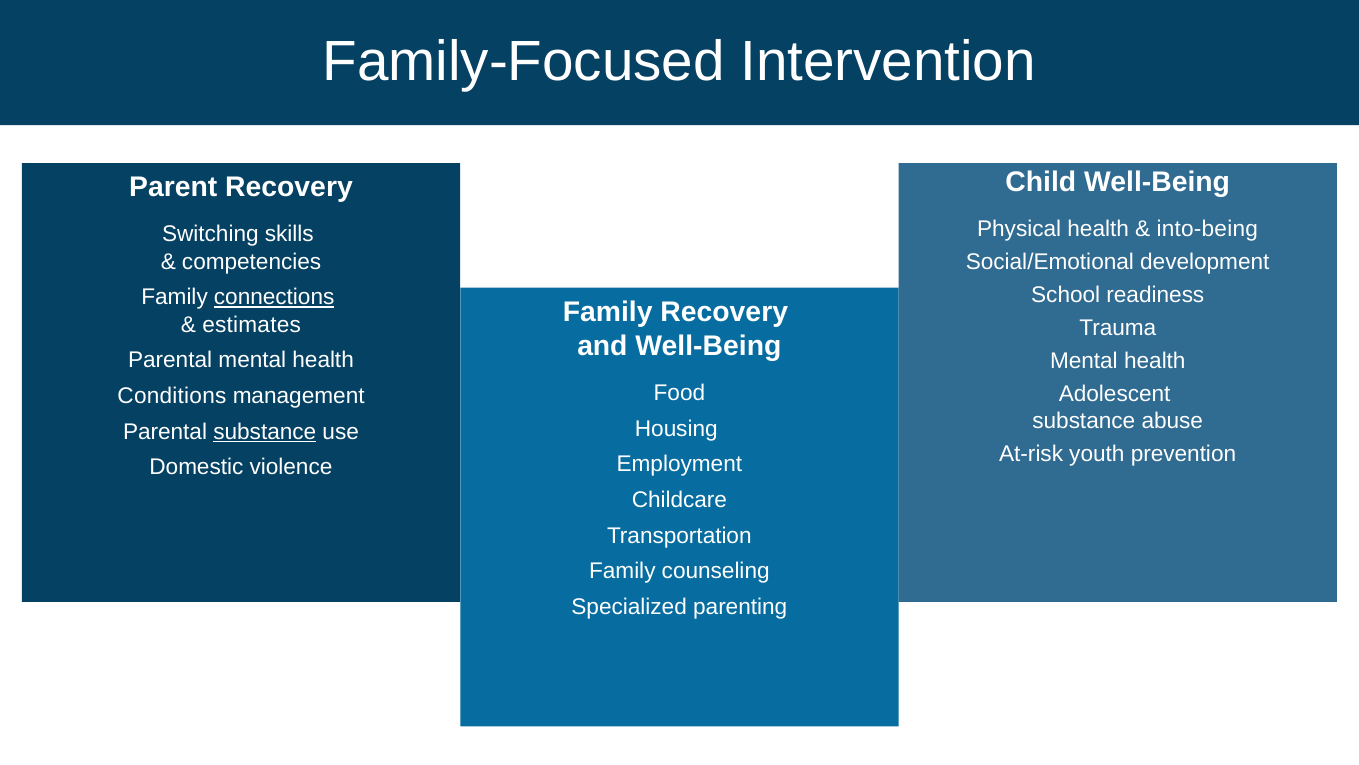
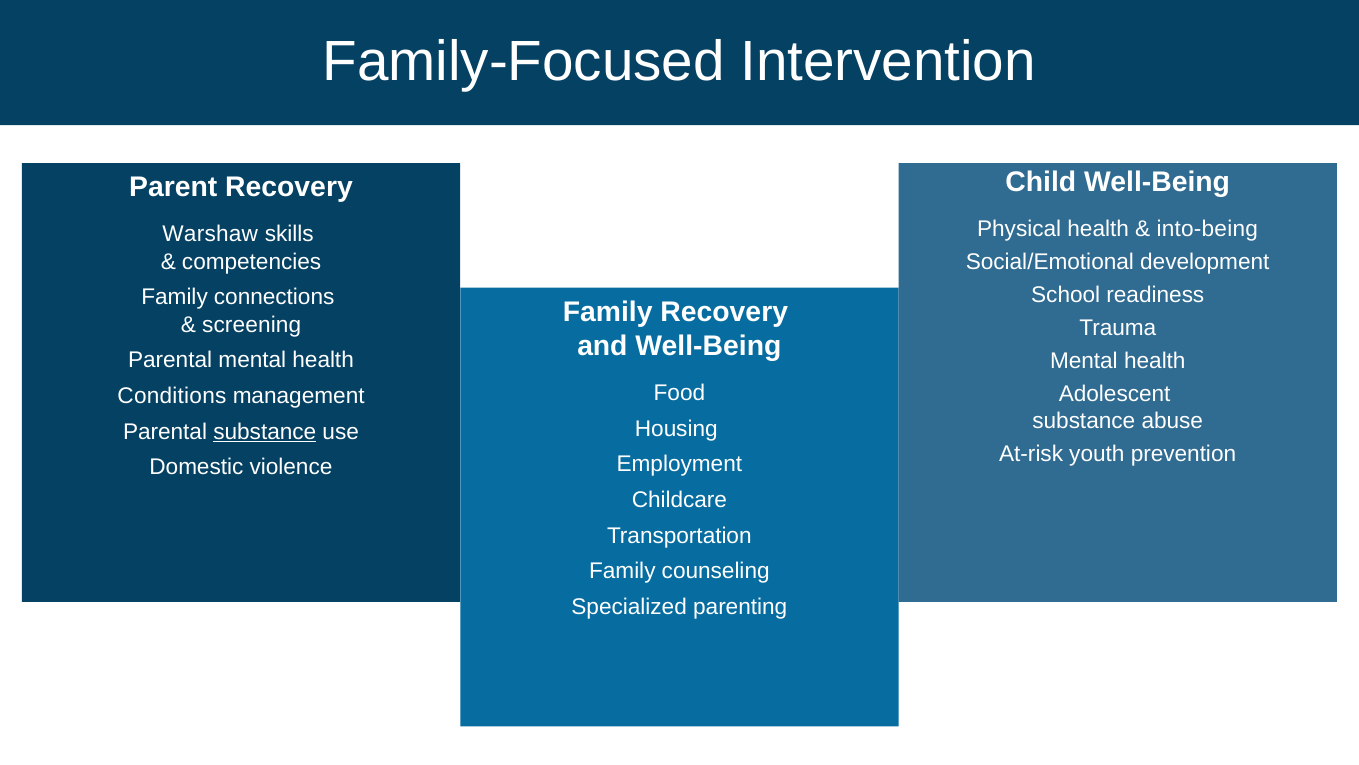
Switching: Switching -> Warshaw
connections underline: present -> none
estimates: estimates -> screening
